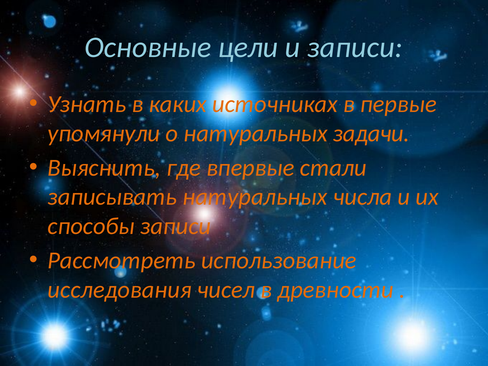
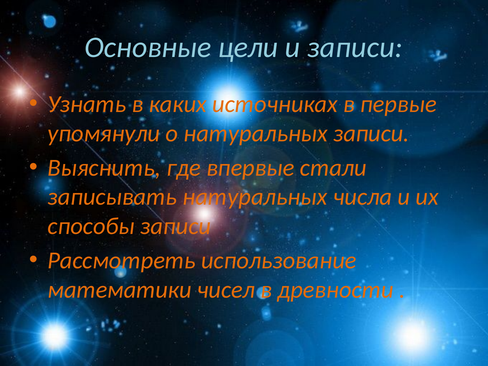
натуральных задачи: задачи -> записи
исследования: исследования -> математики
